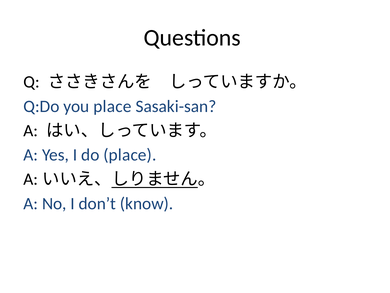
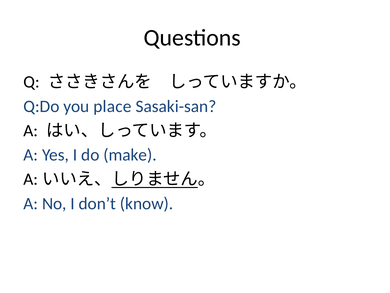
do place: place -> make
